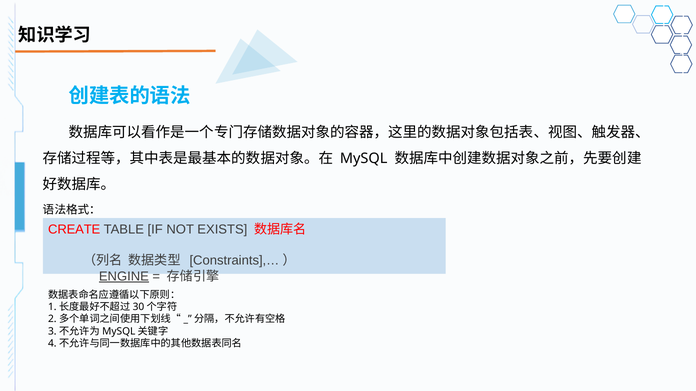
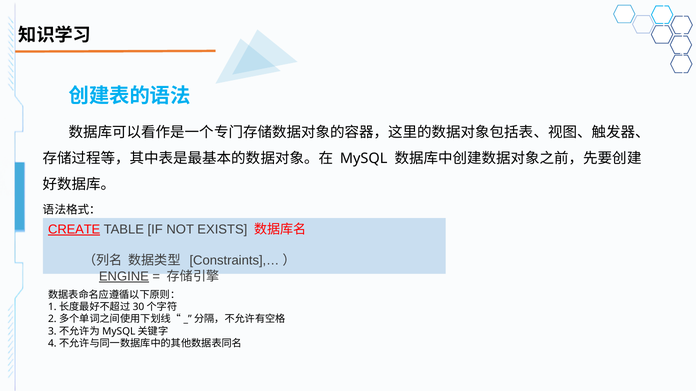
CREATE underline: none -> present
